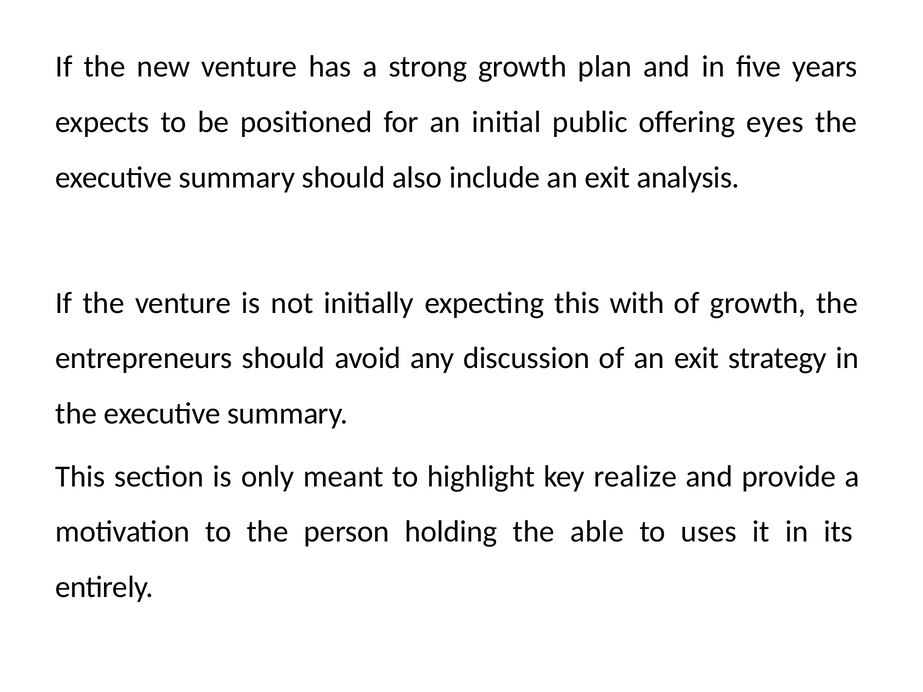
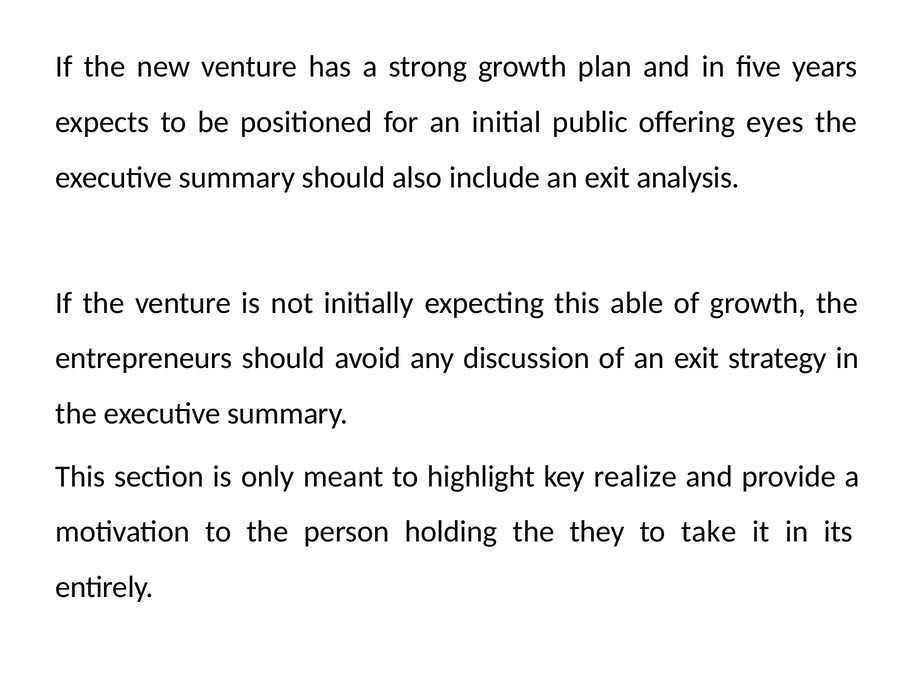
with: with -> able
able: able -> they
uses: uses -> take
